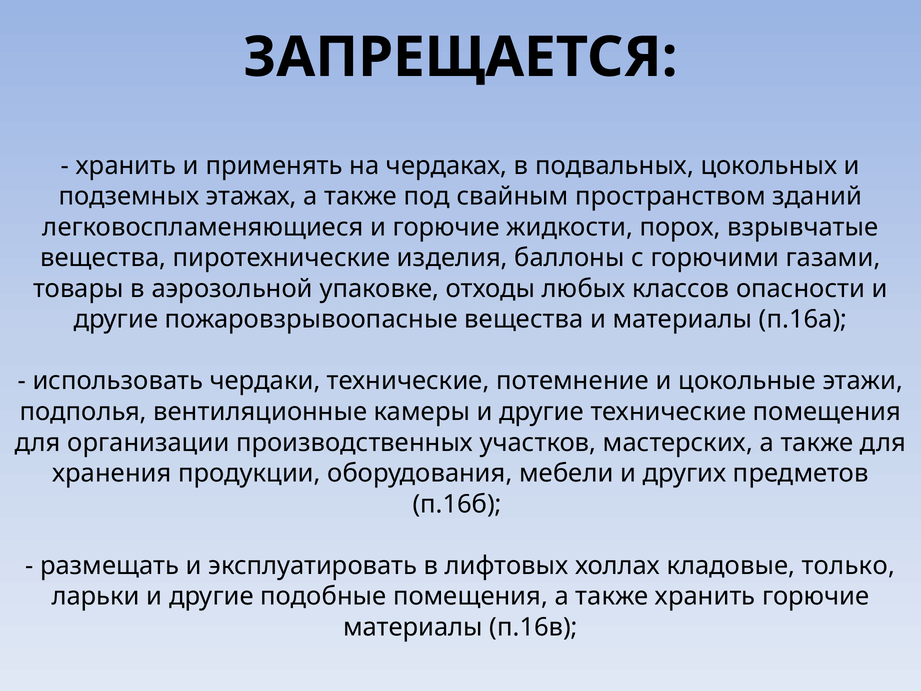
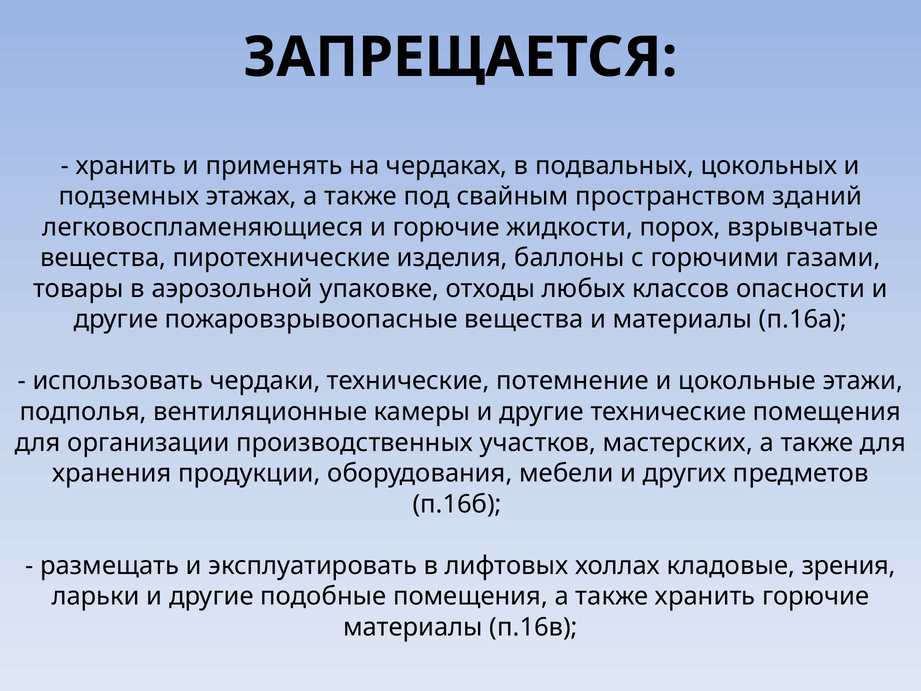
только: только -> зрения
